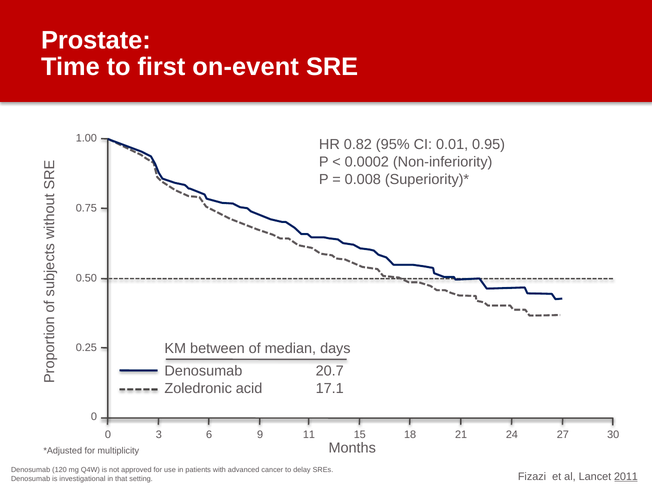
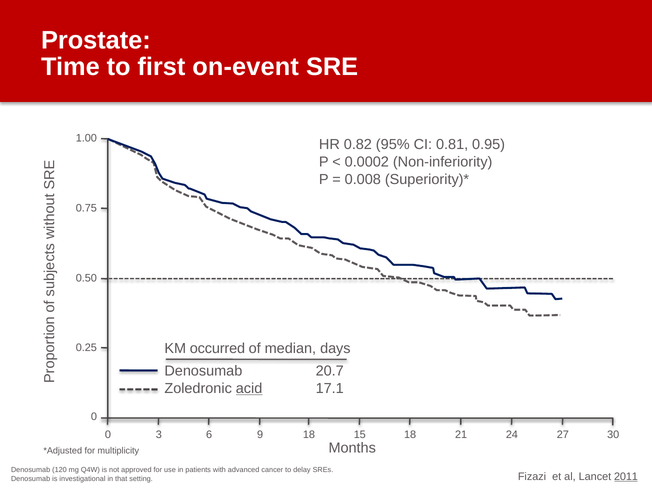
0.01: 0.01 -> 0.81
between: between -> occurred
acid underline: none -> present
9 11: 11 -> 18
